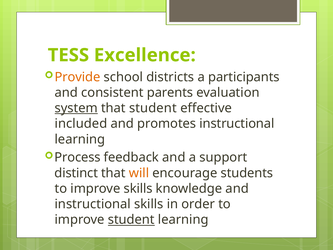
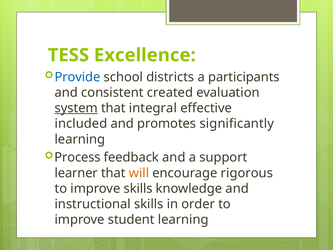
Provide colour: orange -> blue
parents: parents -> created
that student: student -> integral
promotes instructional: instructional -> significantly
distinct: distinct -> learner
students: students -> rigorous
student at (131, 219) underline: present -> none
